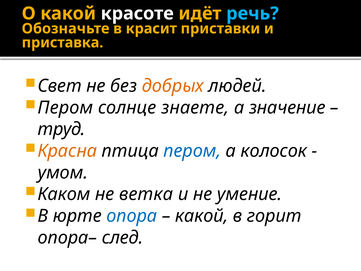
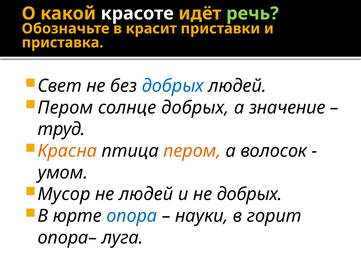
речь colour: light blue -> light green
добрых at (173, 86) colour: orange -> blue
солнце знаете: знаете -> добрых
пером at (192, 151) colour: blue -> orange
колосок: колосок -> волосок
Каком: Каком -> Мусор
не ветка: ветка -> людей
не умение: умение -> добрых
какой at (202, 216): какой -> науки
след: след -> луга
